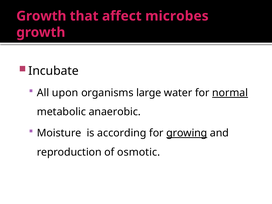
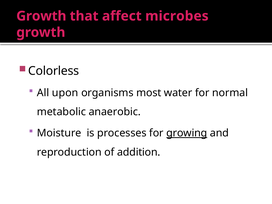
Incubate: Incubate -> Colorless
large: large -> most
normal underline: present -> none
according: according -> processes
osmotic: osmotic -> addition
